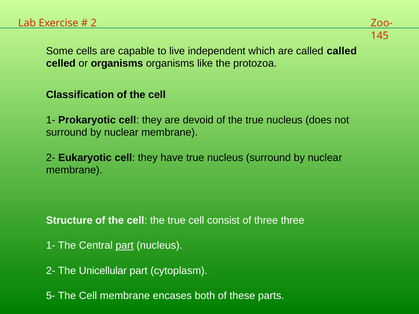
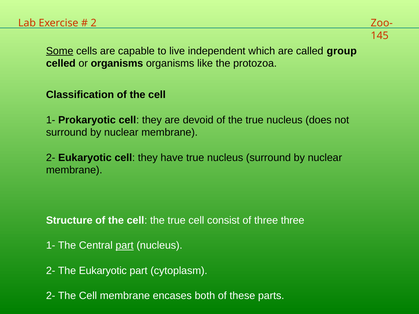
Some underline: none -> present
called called: called -> group
The Unicellular: Unicellular -> Eukaryotic
5- at (51, 296): 5- -> 2-
